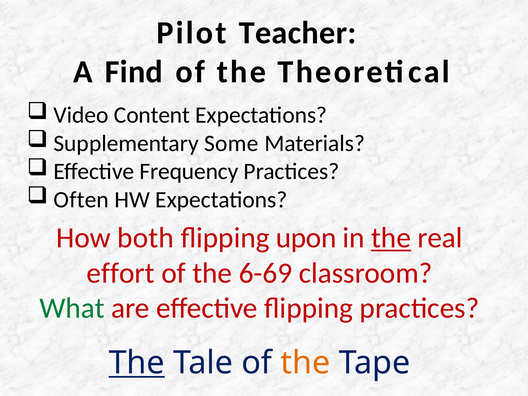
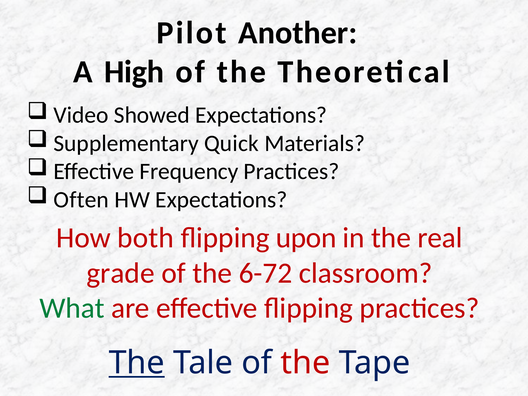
Teacher: Teacher -> Another
Find: Find -> High
Content: Content -> Showed
Some: Some -> Quick
the at (391, 238) underline: present -> none
effort: effort -> grade
6-69: 6-69 -> 6-72
the at (305, 363) colour: orange -> red
